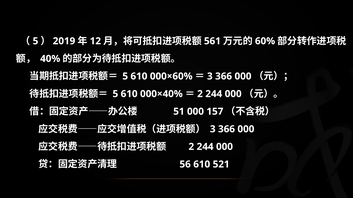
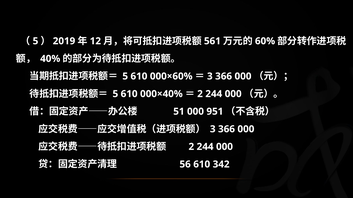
157: 157 -> 951
521: 521 -> 342
